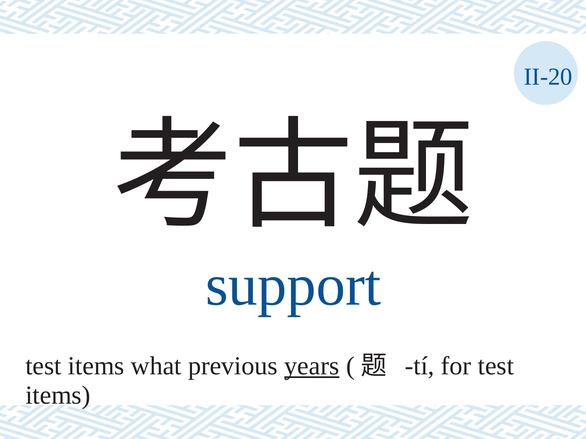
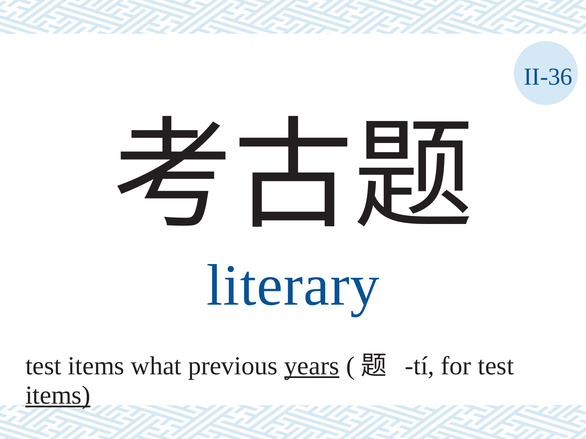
II-20: II-20 -> II-36
support: support -> literary
items at (58, 396) underline: none -> present
